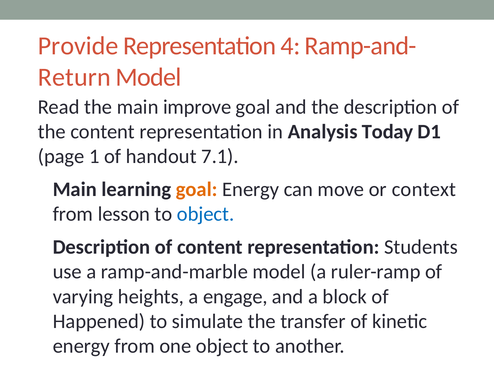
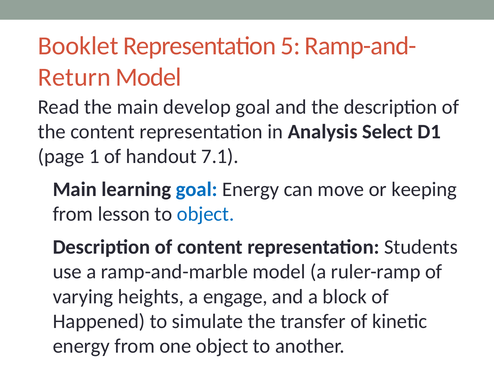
Provide: Provide -> Booklet
4: 4 -> 5
improve: improve -> develop
Today: Today -> Select
goal at (197, 189) colour: orange -> blue
context: context -> keeping
